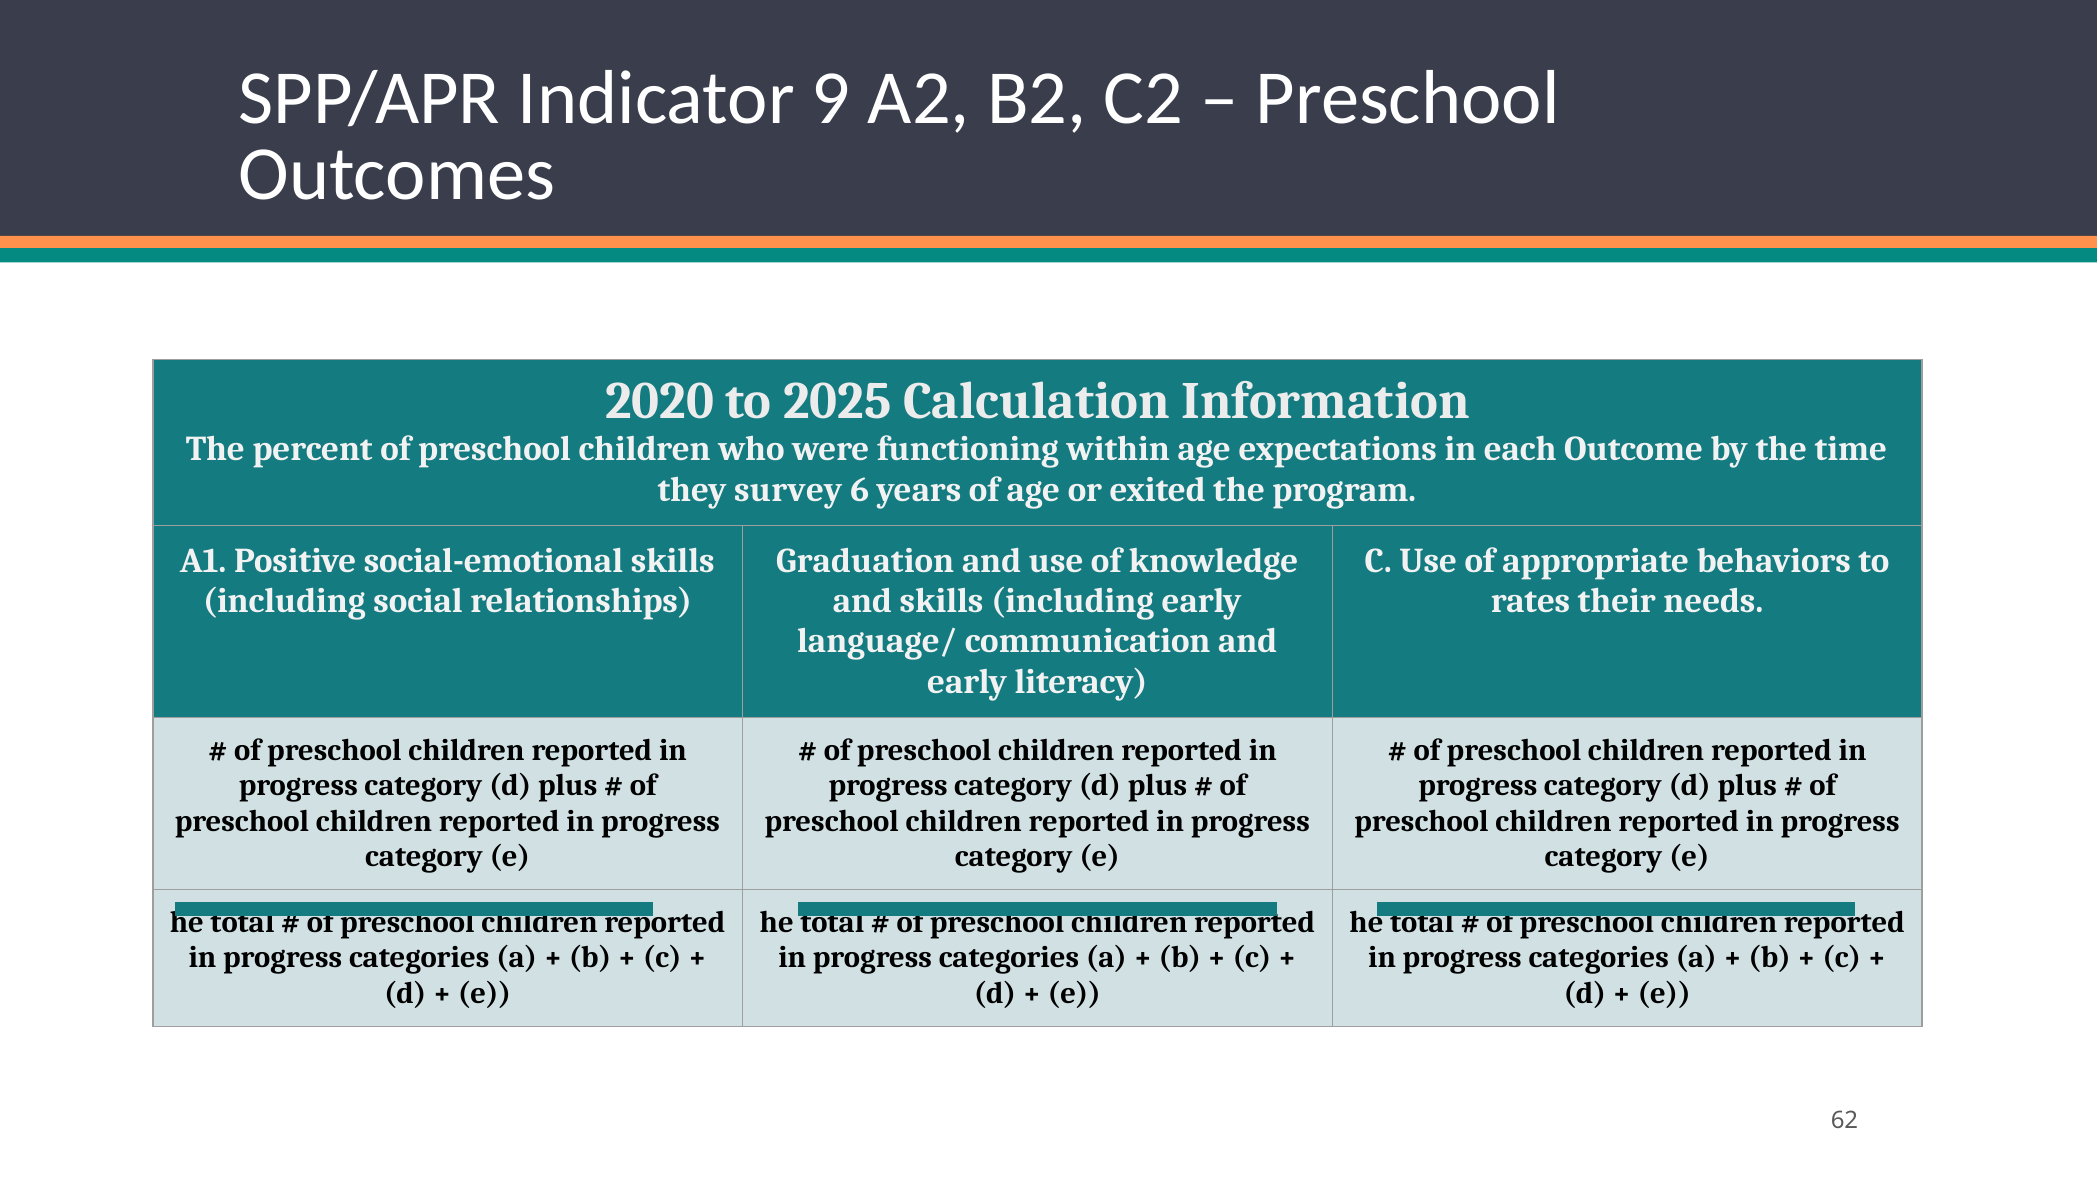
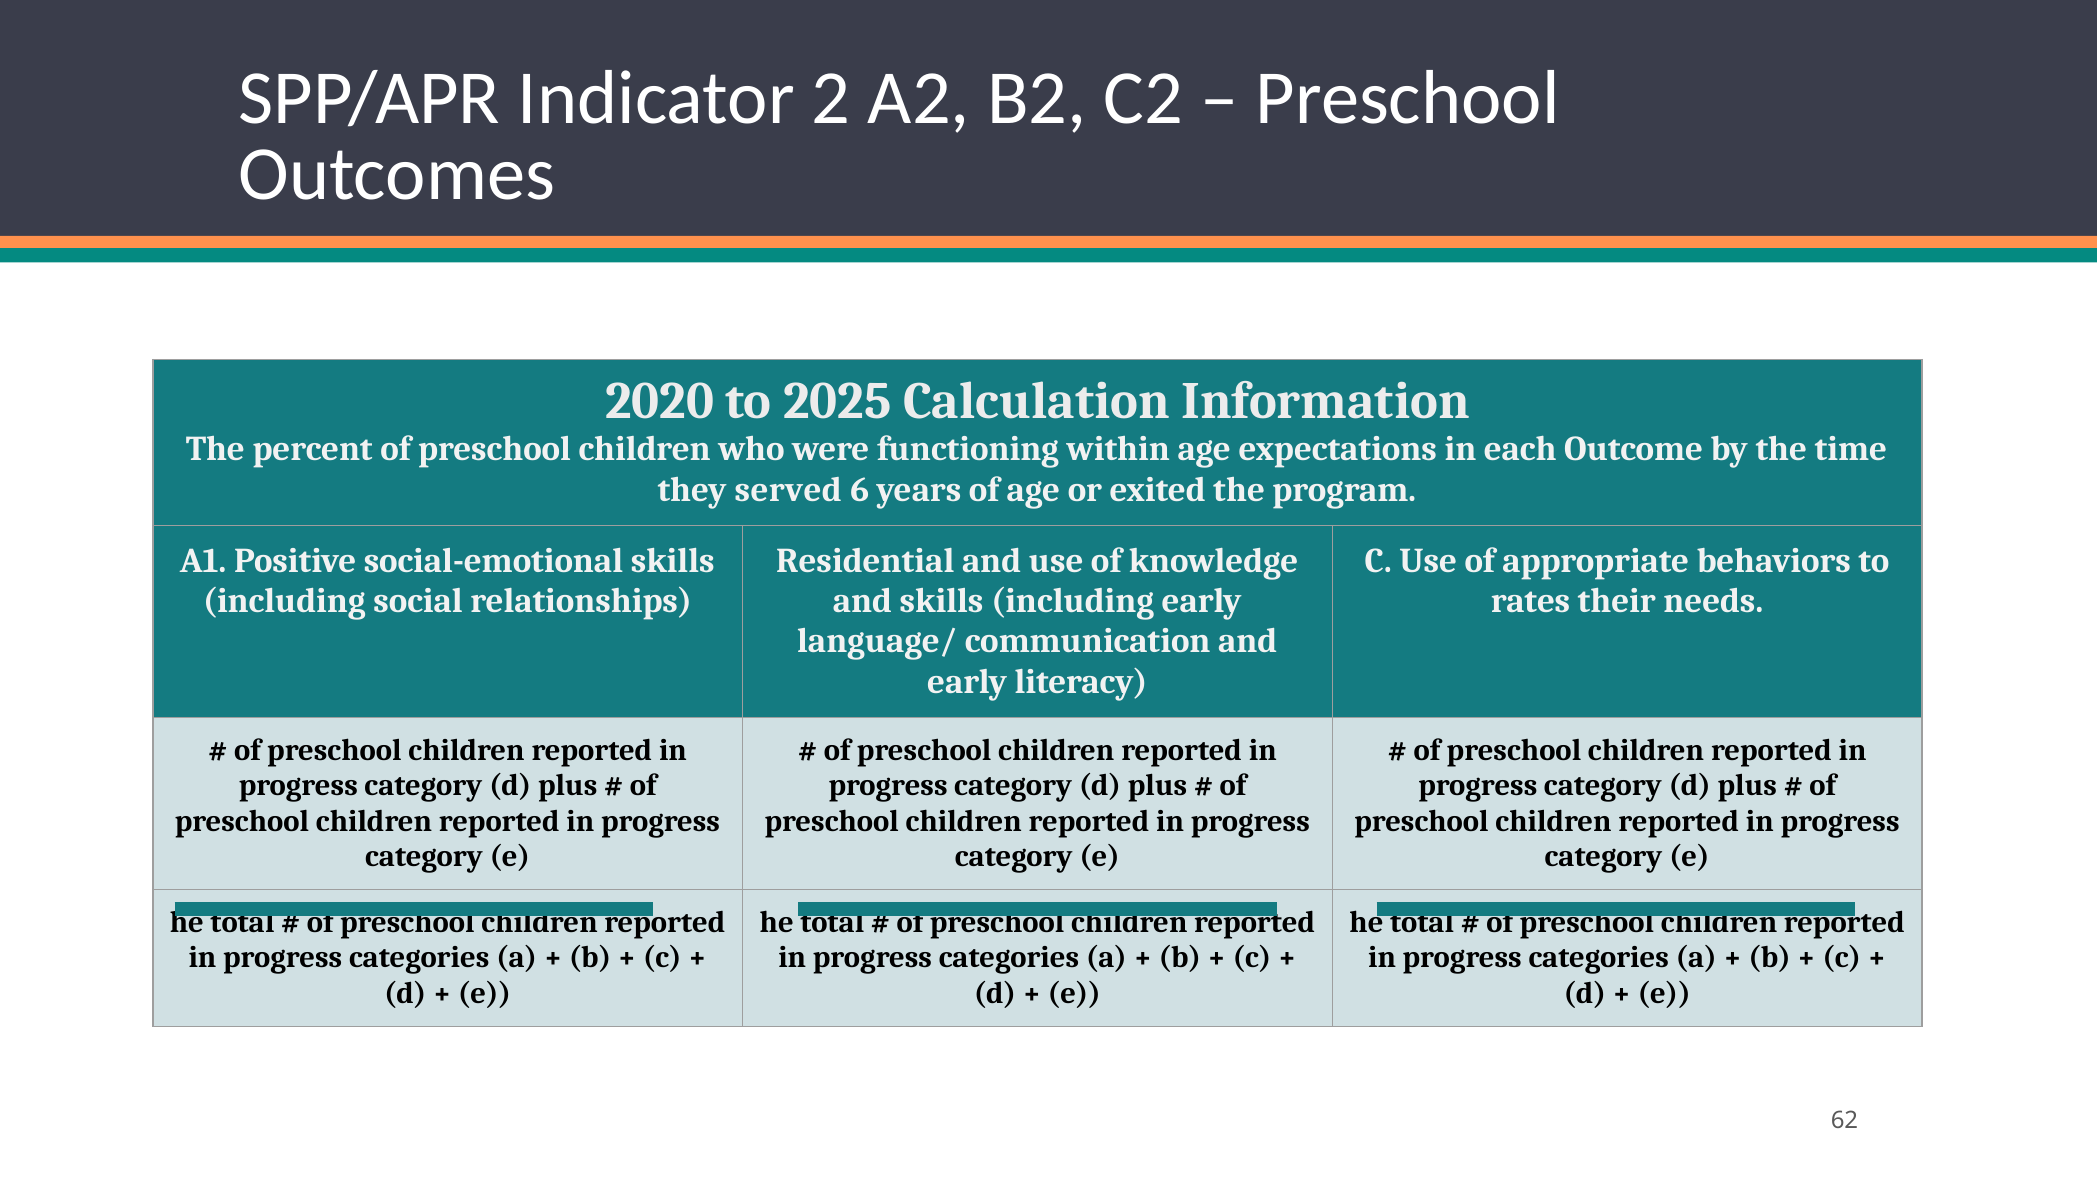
9: 9 -> 2
survey: survey -> served
Graduation: Graduation -> Residential
